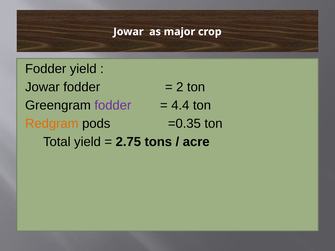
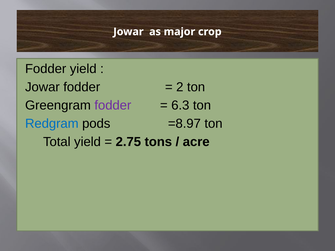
4.4: 4.4 -> 6.3
Redgram colour: orange -> blue
=0.35: =0.35 -> =8.97
